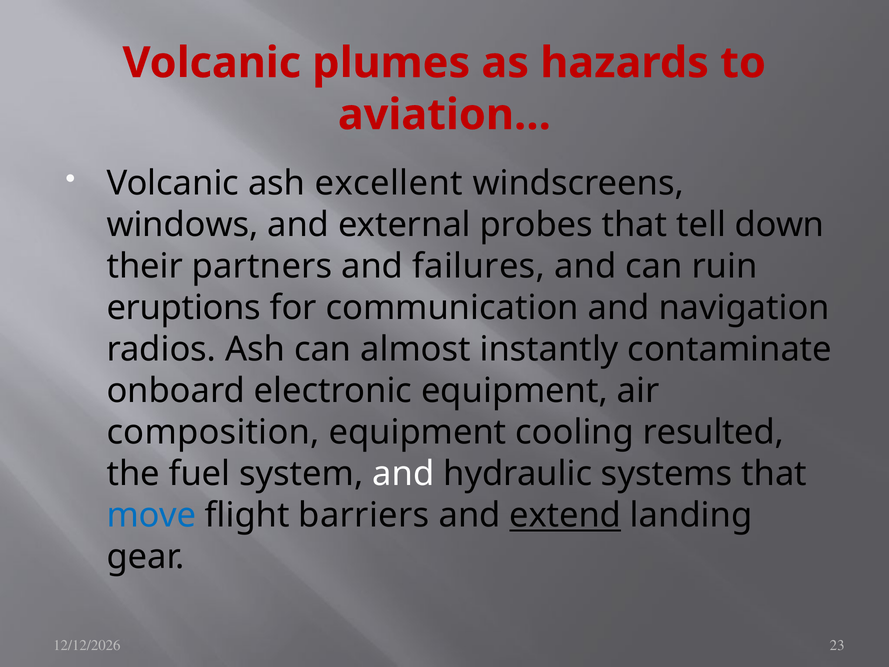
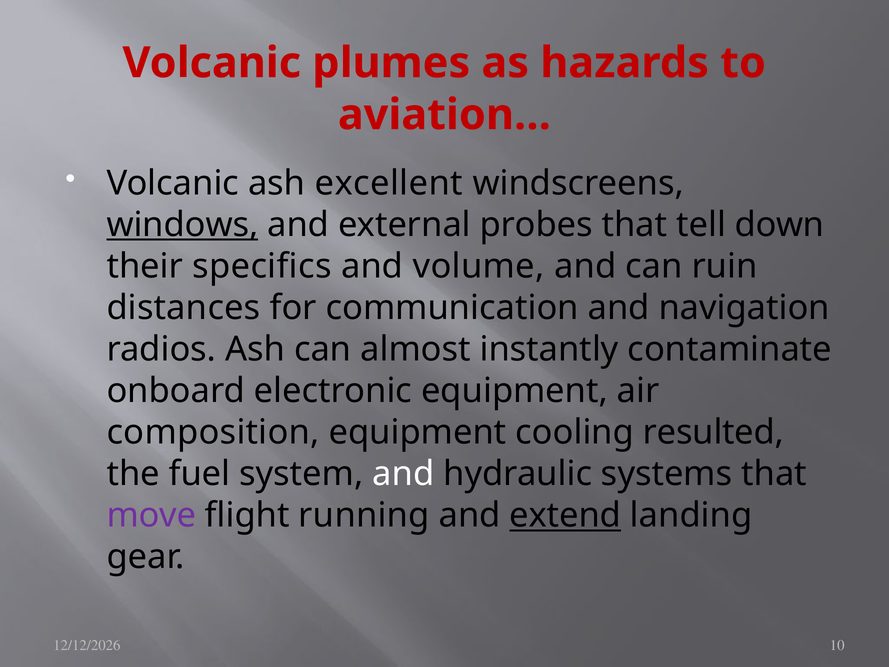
windows underline: none -> present
partners: partners -> specifics
failures: failures -> volume
eruptions: eruptions -> distances
move colour: blue -> purple
barriers: barriers -> running
23: 23 -> 10
